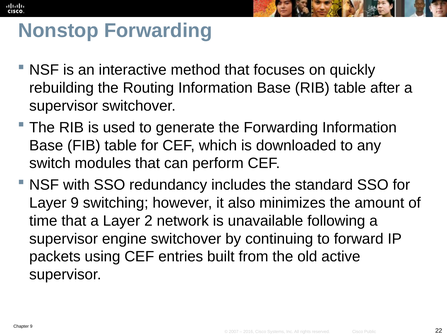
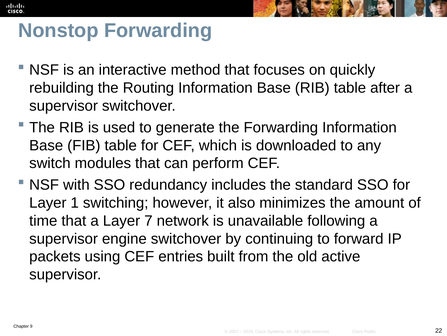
Layer 9: 9 -> 1
2: 2 -> 7
